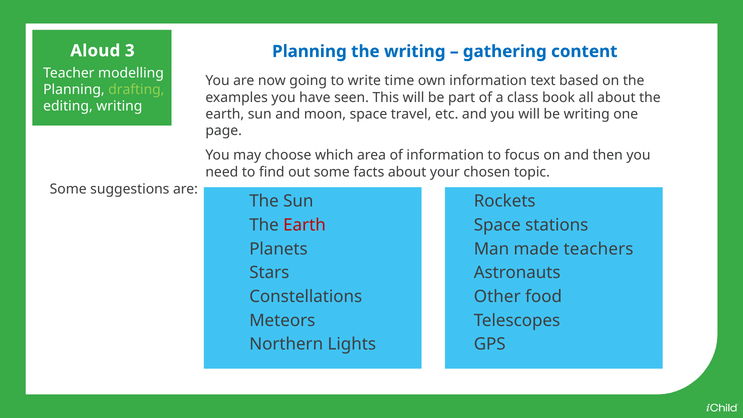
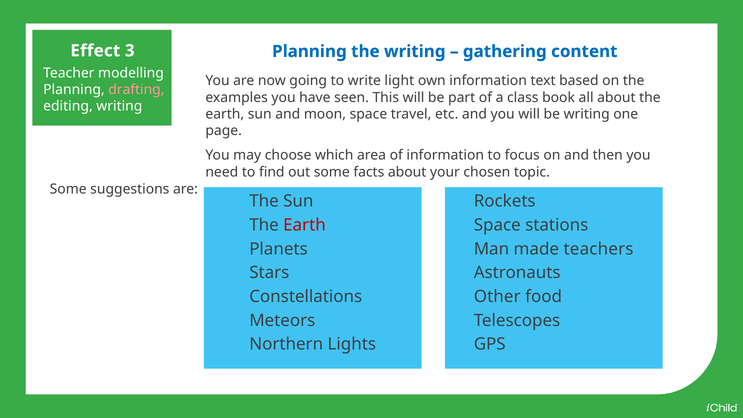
Aloud: Aloud -> Effect
time: time -> light
drafting colour: light green -> pink
